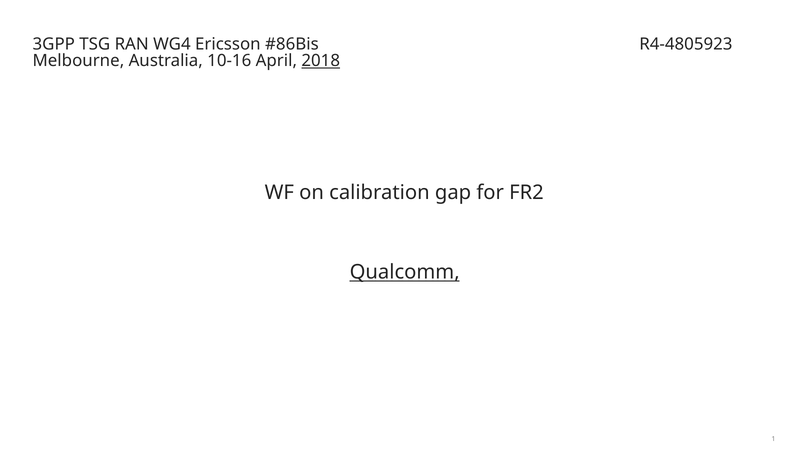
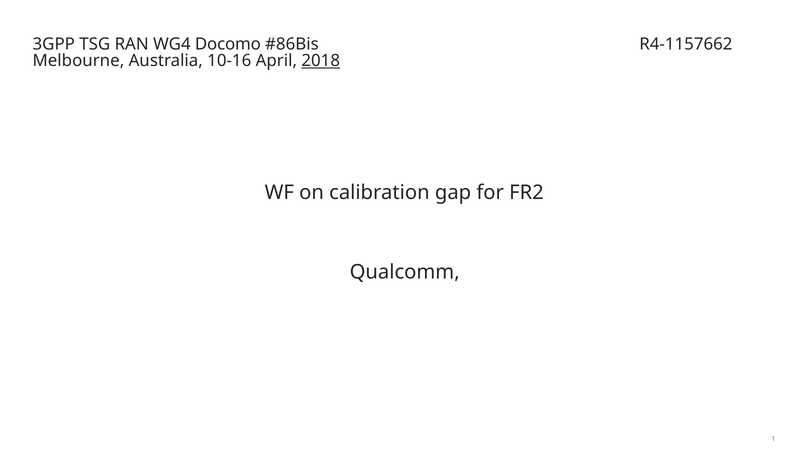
Ericsson: Ericsson -> Docomo
R4-4805923: R4-4805923 -> R4-1157662
Qualcomm underline: present -> none
